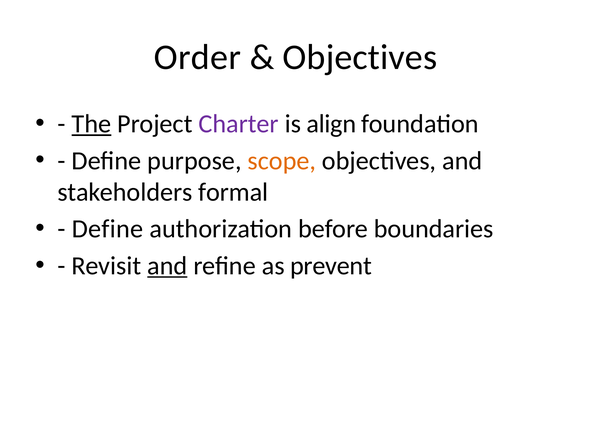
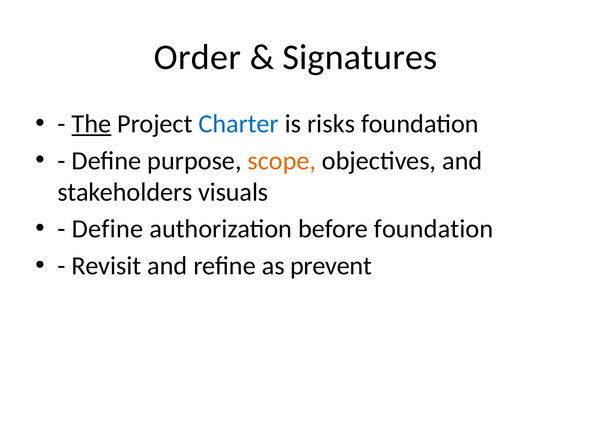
Objectives at (360, 57): Objectives -> Signatures
Charter colour: purple -> blue
align: align -> risks
formal: formal -> visuals
before boundaries: boundaries -> foundation
and at (167, 266) underline: present -> none
